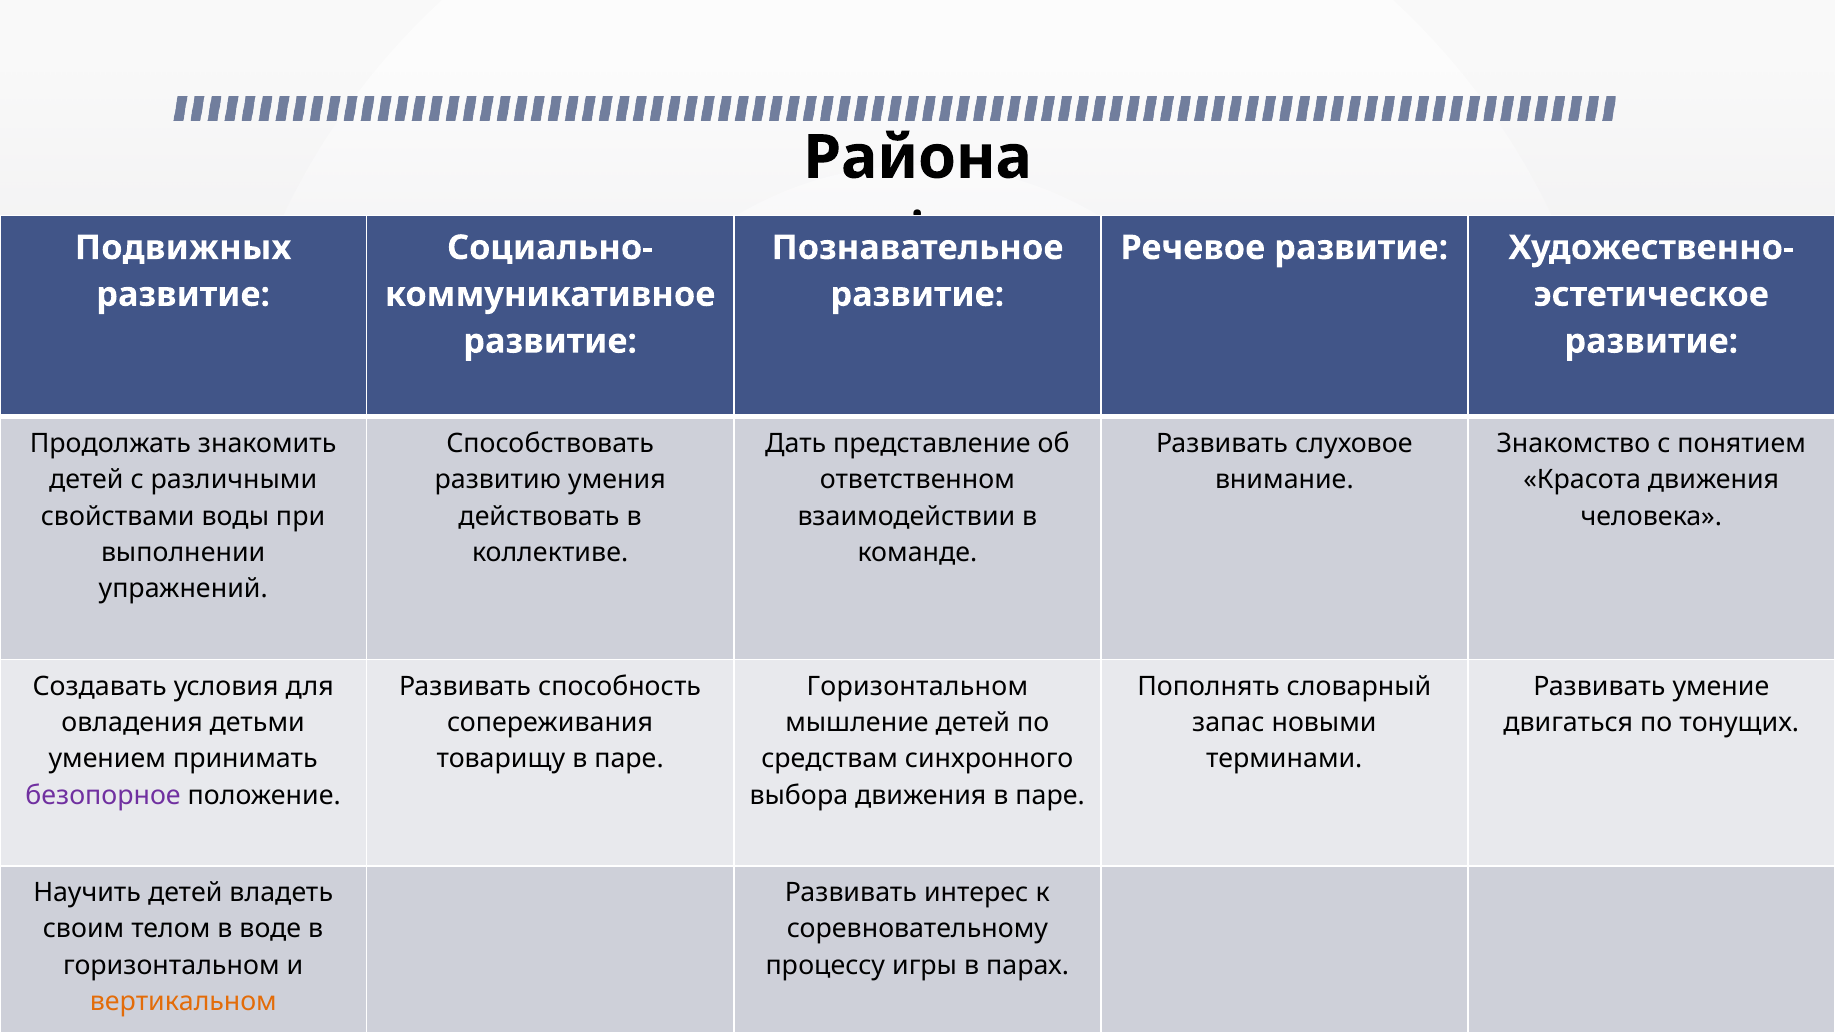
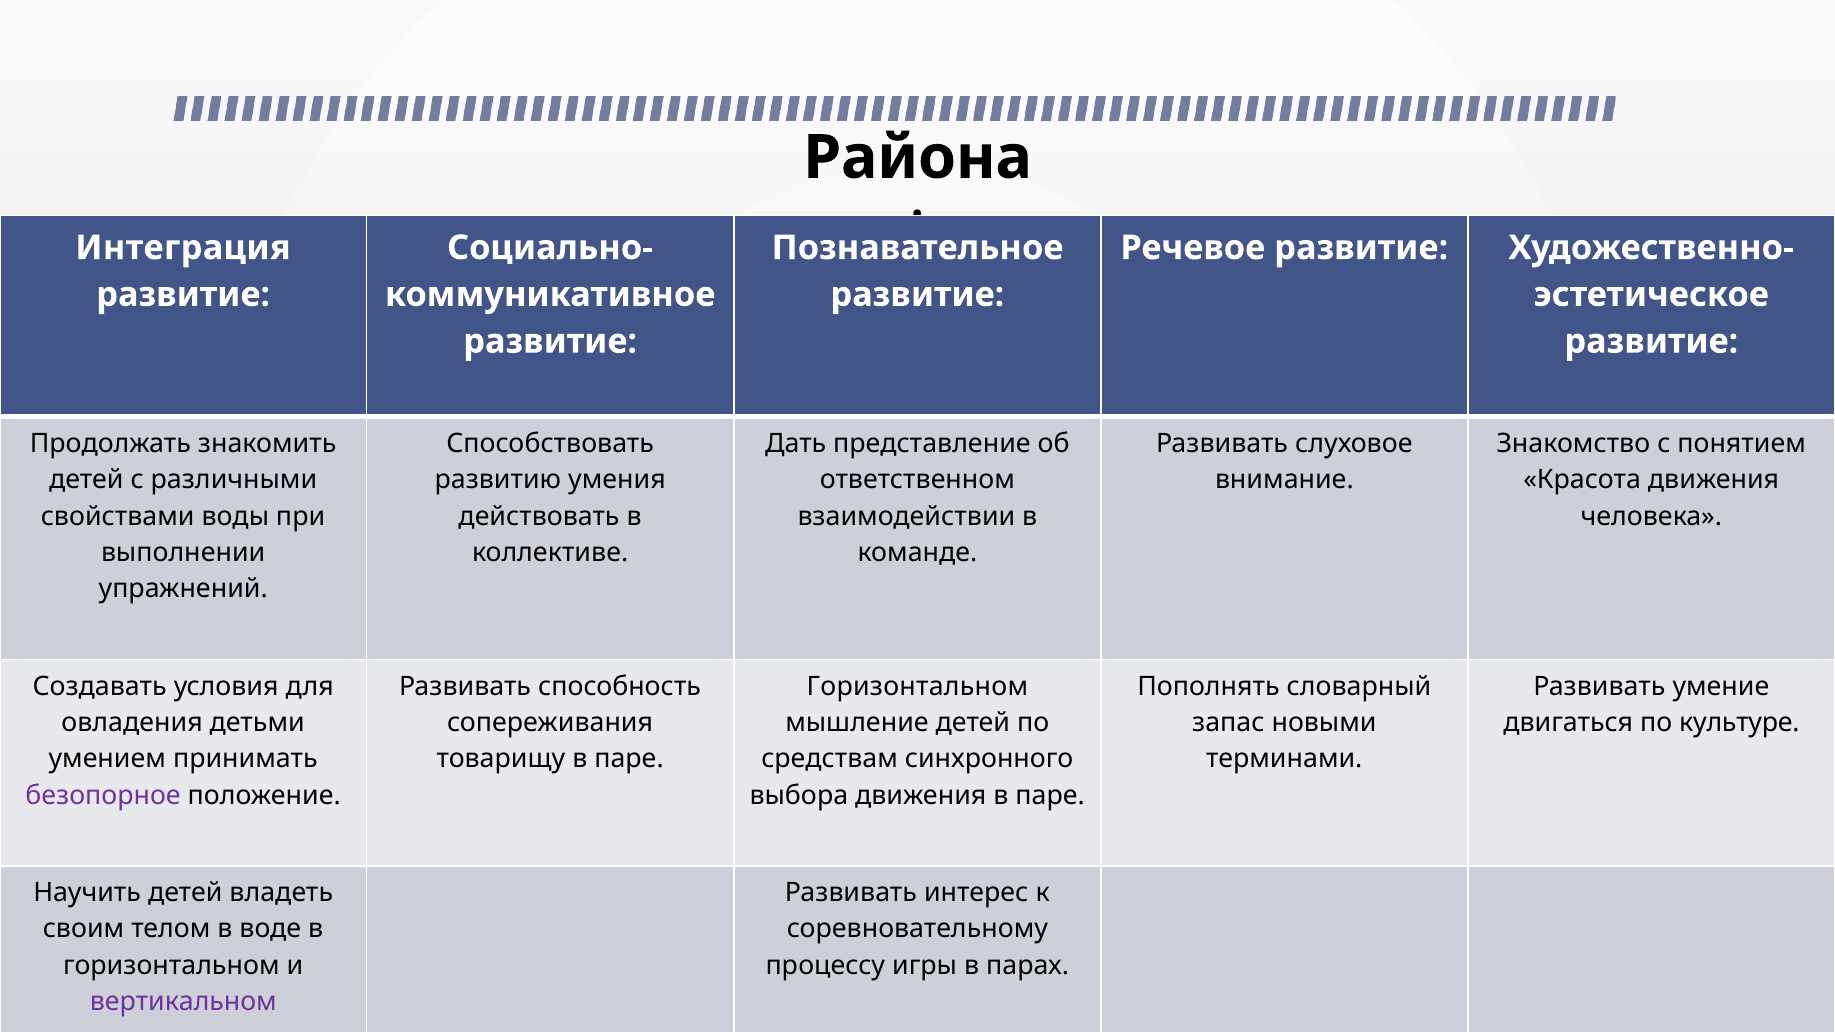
Подвижных: Подвижных -> Интеграция
тонущих: тонущих -> культуре
вертикальном colour: orange -> purple
